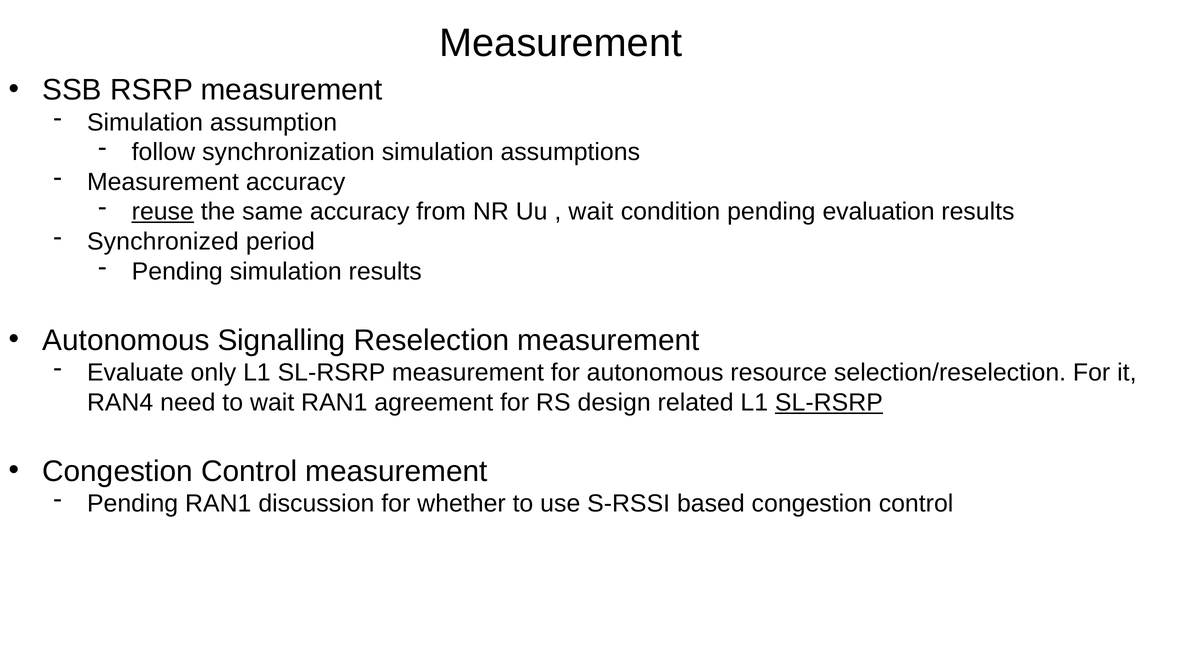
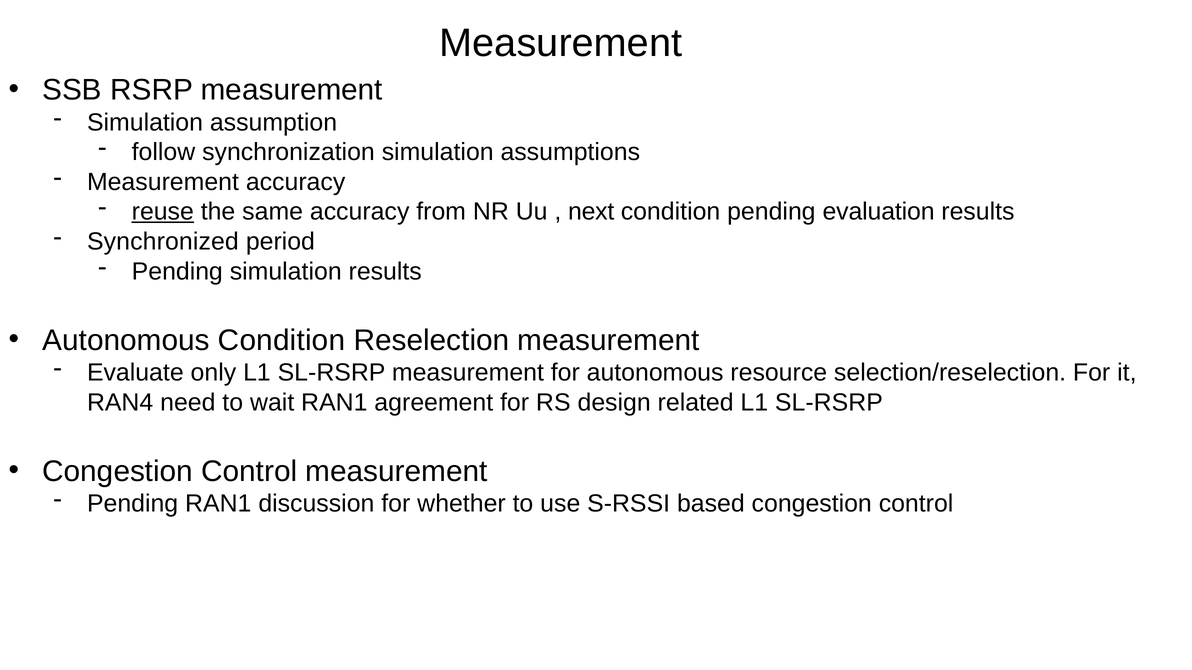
wait at (591, 212): wait -> next
Autonomous Signalling: Signalling -> Condition
SL-RSRP at (829, 403) underline: present -> none
